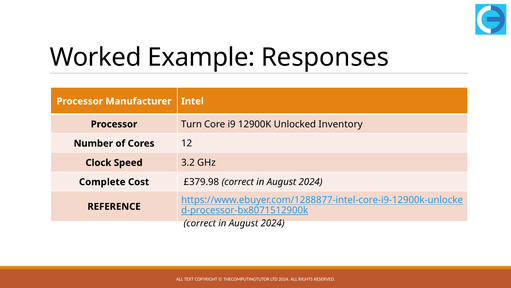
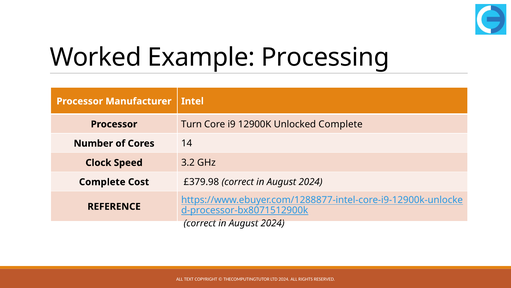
Responses: Responses -> Processing
Unlocked Inventory: Inventory -> Complete
12: 12 -> 14
